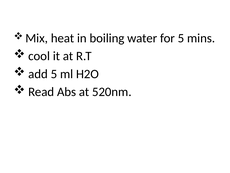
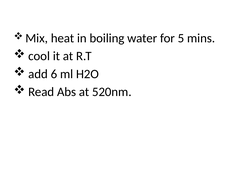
add 5: 5 -> 6
